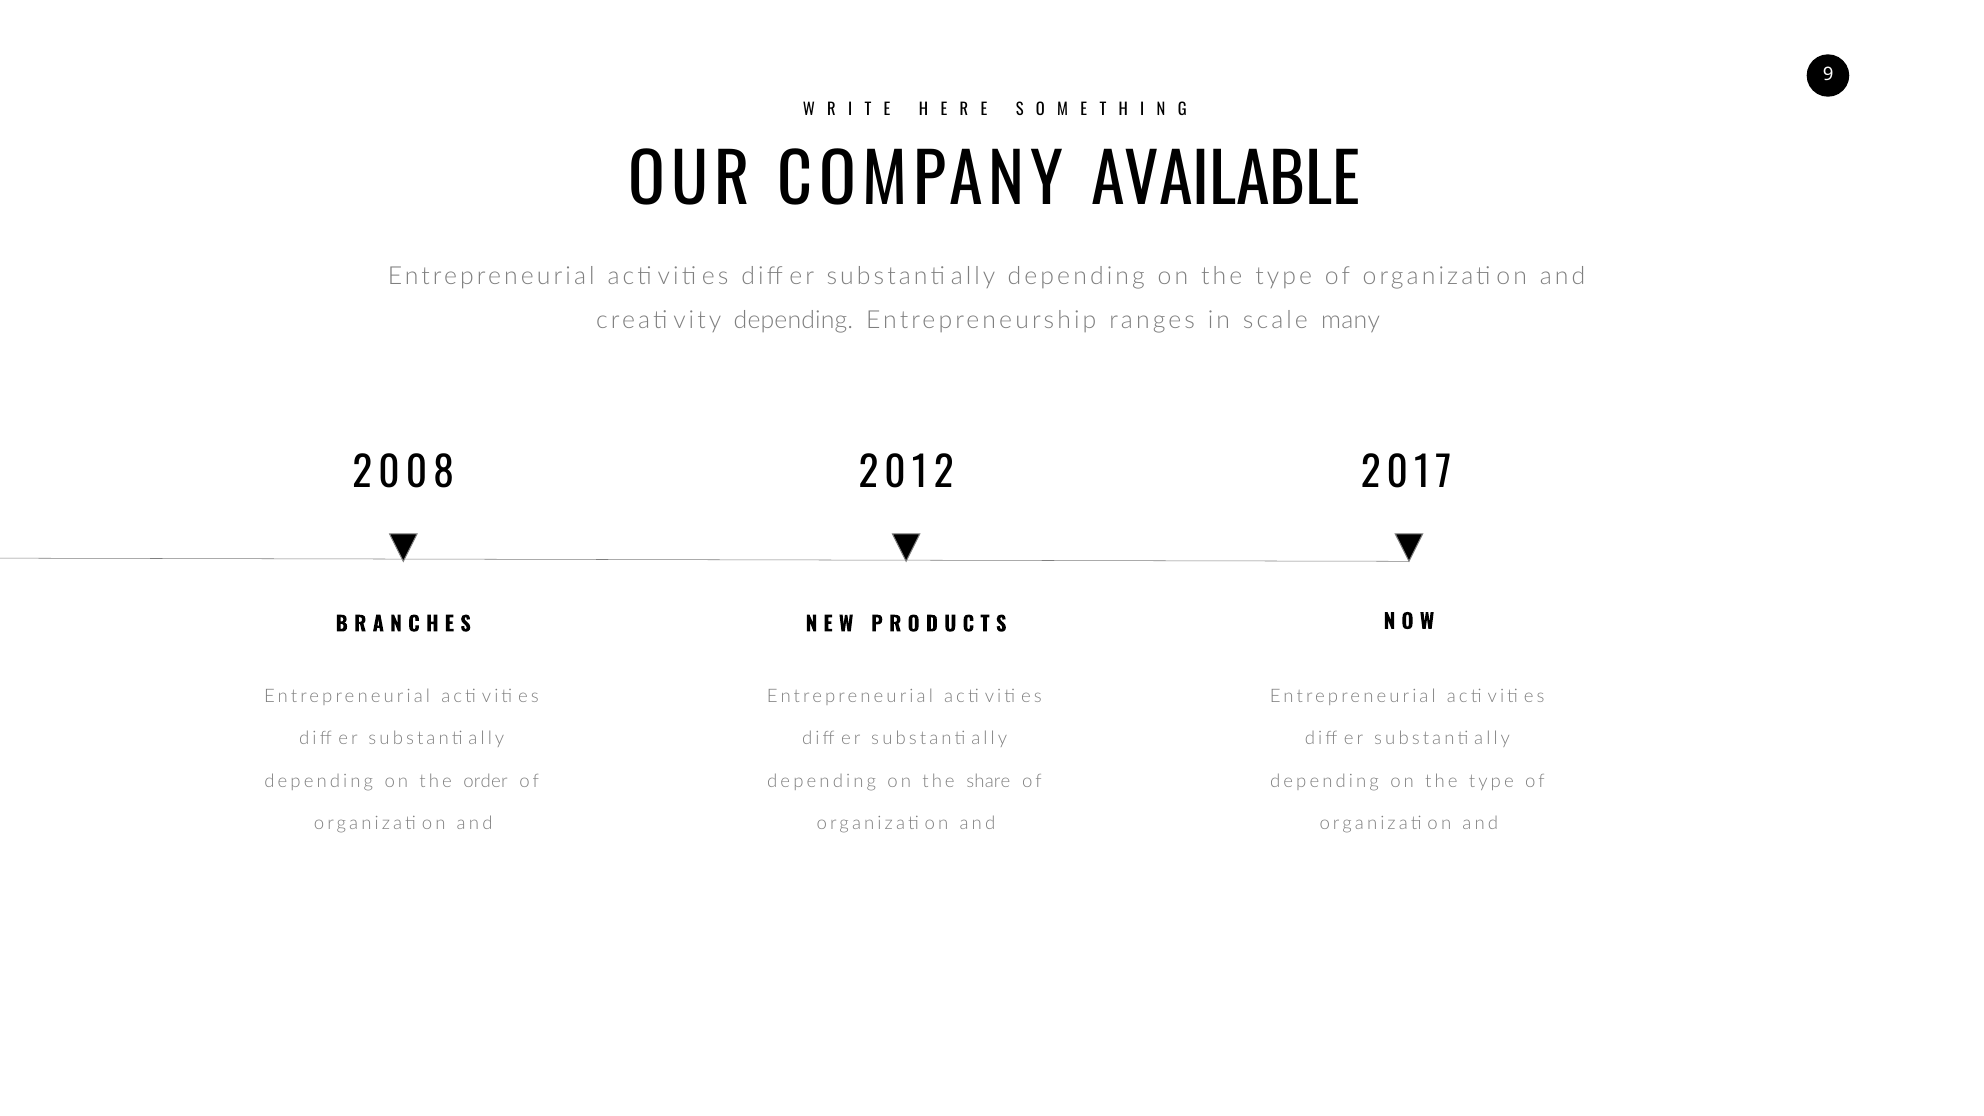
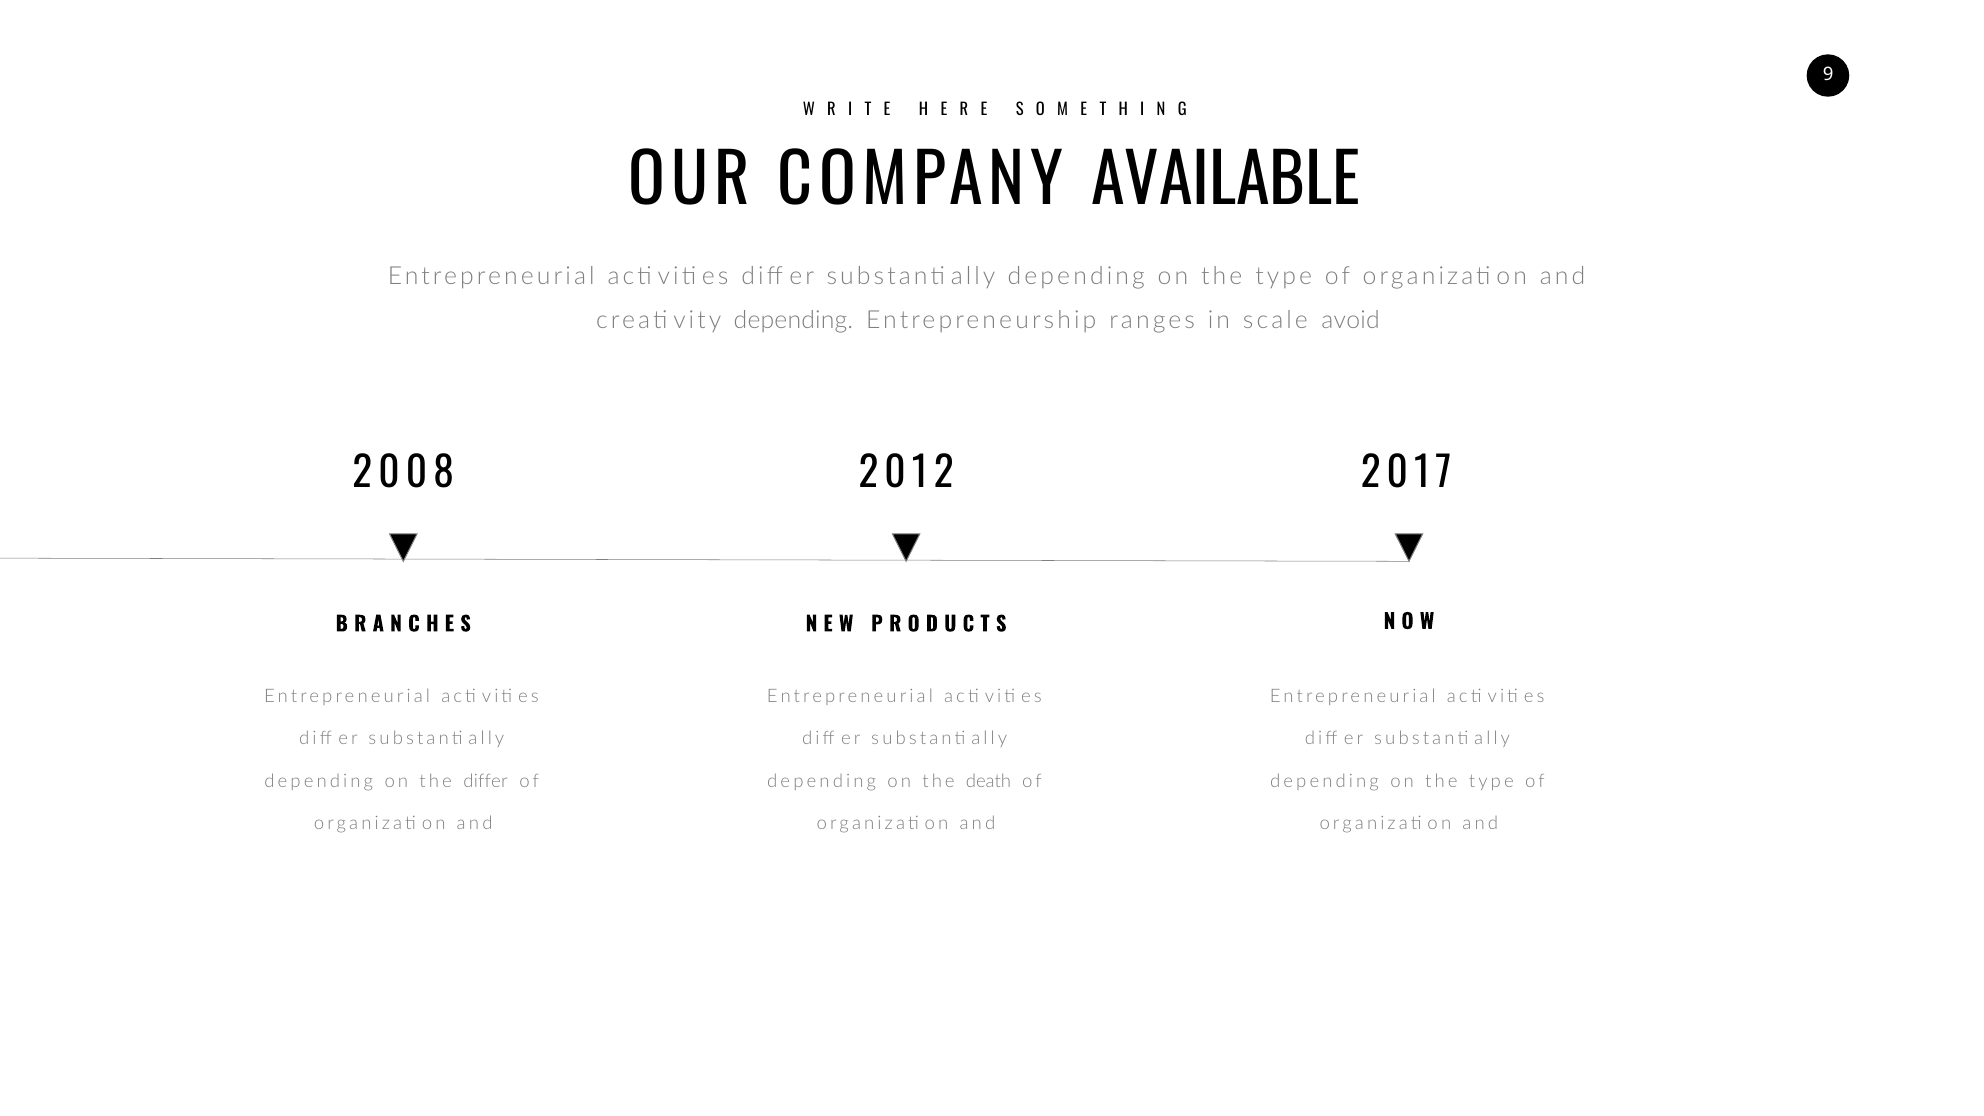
many: many -> avoid
order: order -> differ
share: share -> death
